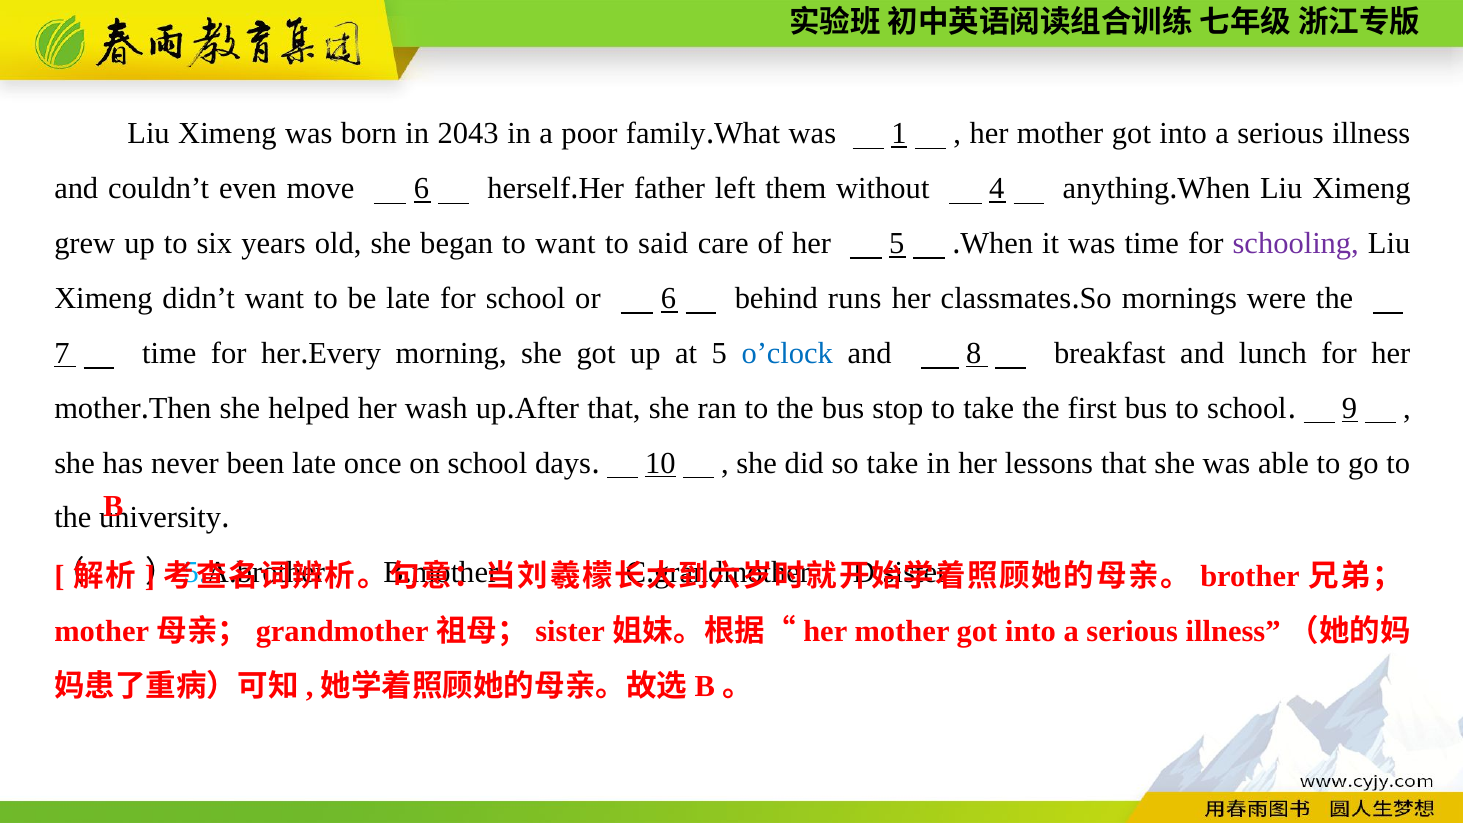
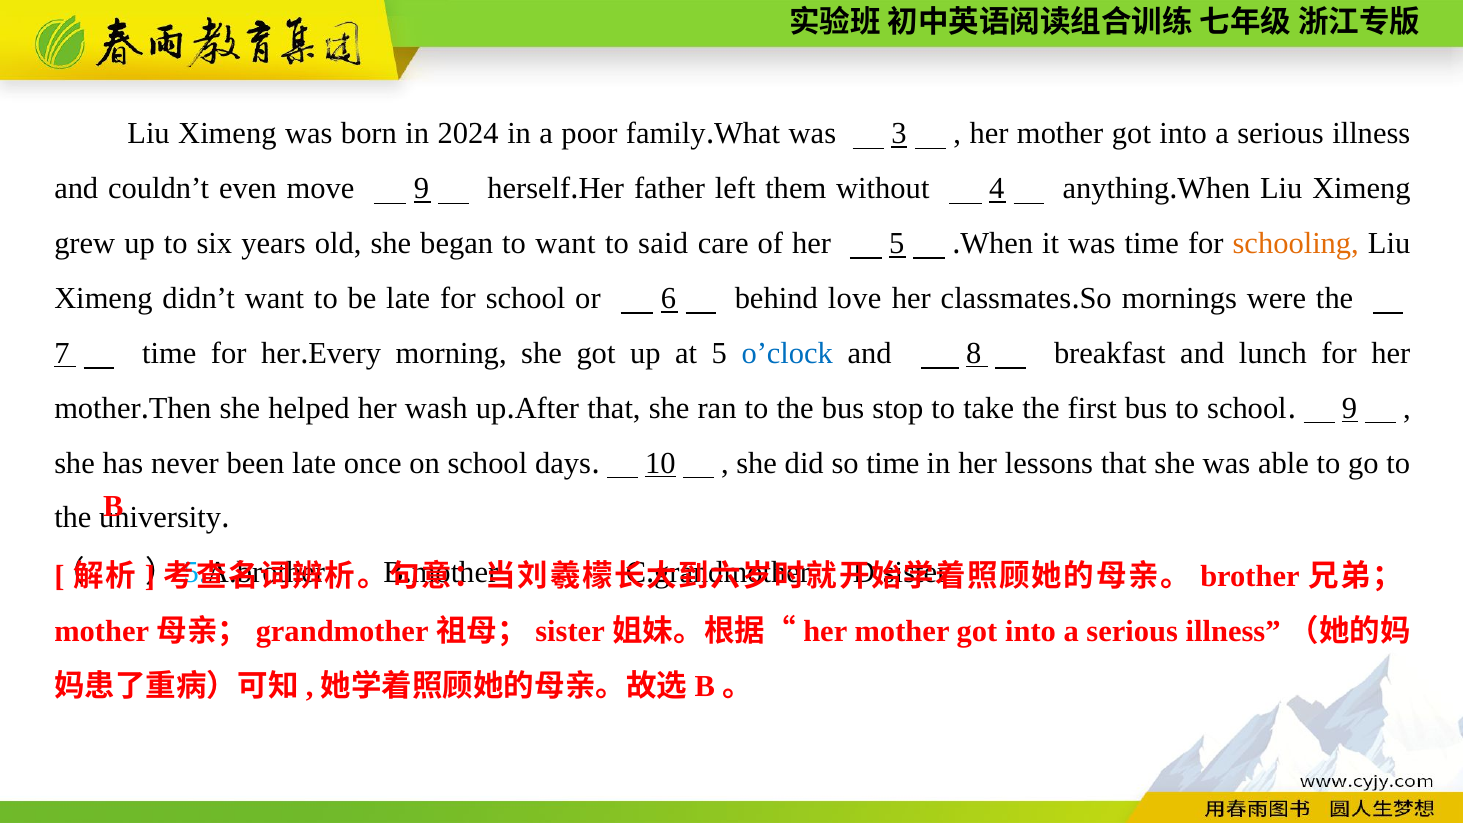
2043: 2043 -> 2024
1: 1 -> 3
move 6: 6 -> 9
schooling colour: purple -> orange
runs: runs -> love
so take: take -> time
